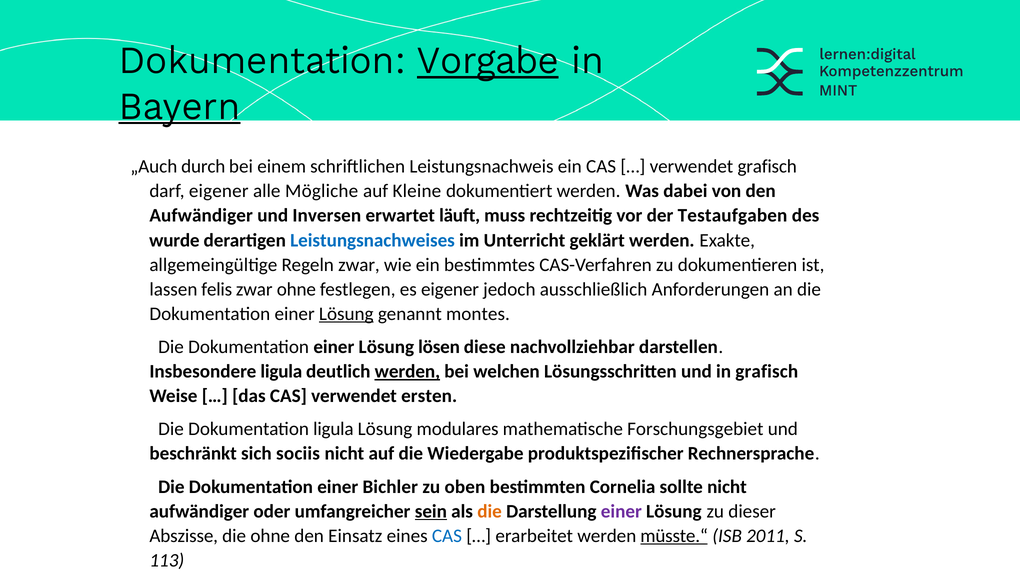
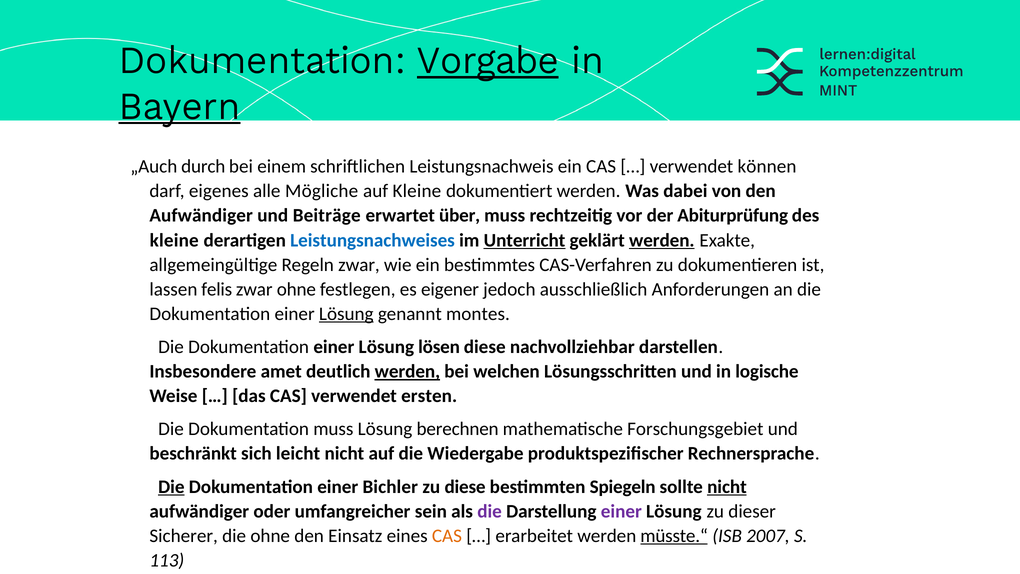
verwendet grafisch: grafisch -> können
darf eigener: eigener -> eigenes
Inversen: Inversen -> Beiträge
läuft: läuft -> über
Testaufgaben: Testaufgaben -> Abiturprüfung
wurde at (174, 240): wurde -> kleine
Unterricht underline: none -> present
werden at (662, 240) underline: none -> present
Insbesondere ligula: ligula -> amet
in grafisch: grafisch -> logische
Dokumentation ligula: ligula -> muss
modulares: modulares -> berechnen
sociis: sociis -> leicht
Die at (171, 487) underline: none -> present
zu oben: oben -> diese
Cornelia: Cornelia -> Spiegeln
nicht at (727, 487) underline: none -> present
sein underline: present -> none
die at (490, 511) colour: orange -> purple
Abszisse: Abszisse -> Sicherer
CAS at (447, 536) colour: blue -> orange
2011: 2011 -> 2007
